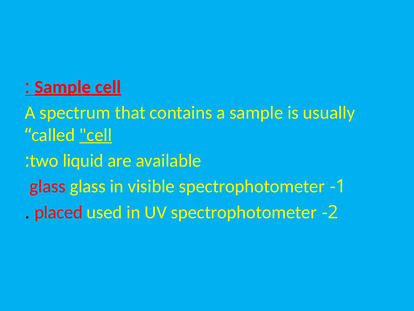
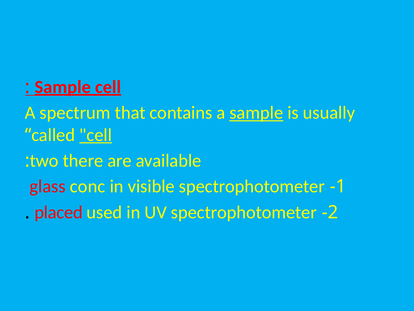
sample at (256, 113) underline: none -> present
liquid: liquid -> there
glass glass: glass -> conc
